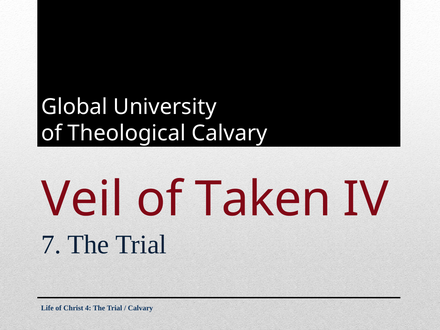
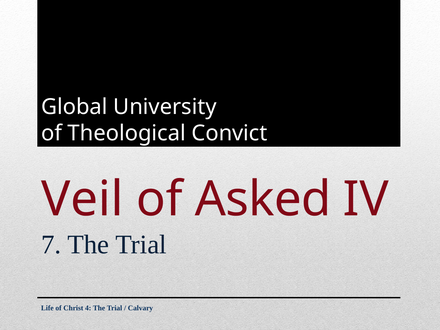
Theological Calvary: Calvary -> Convict
Taken: Taken -> Asked
